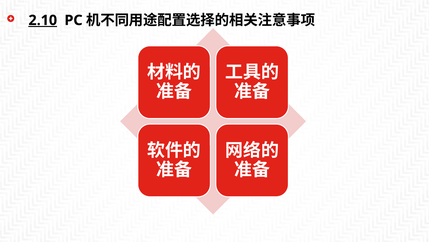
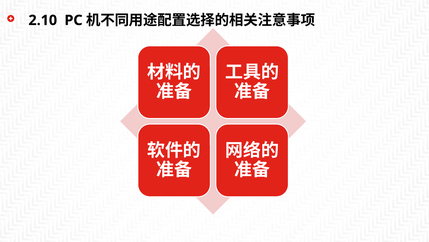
2.10 underline: present -> none
